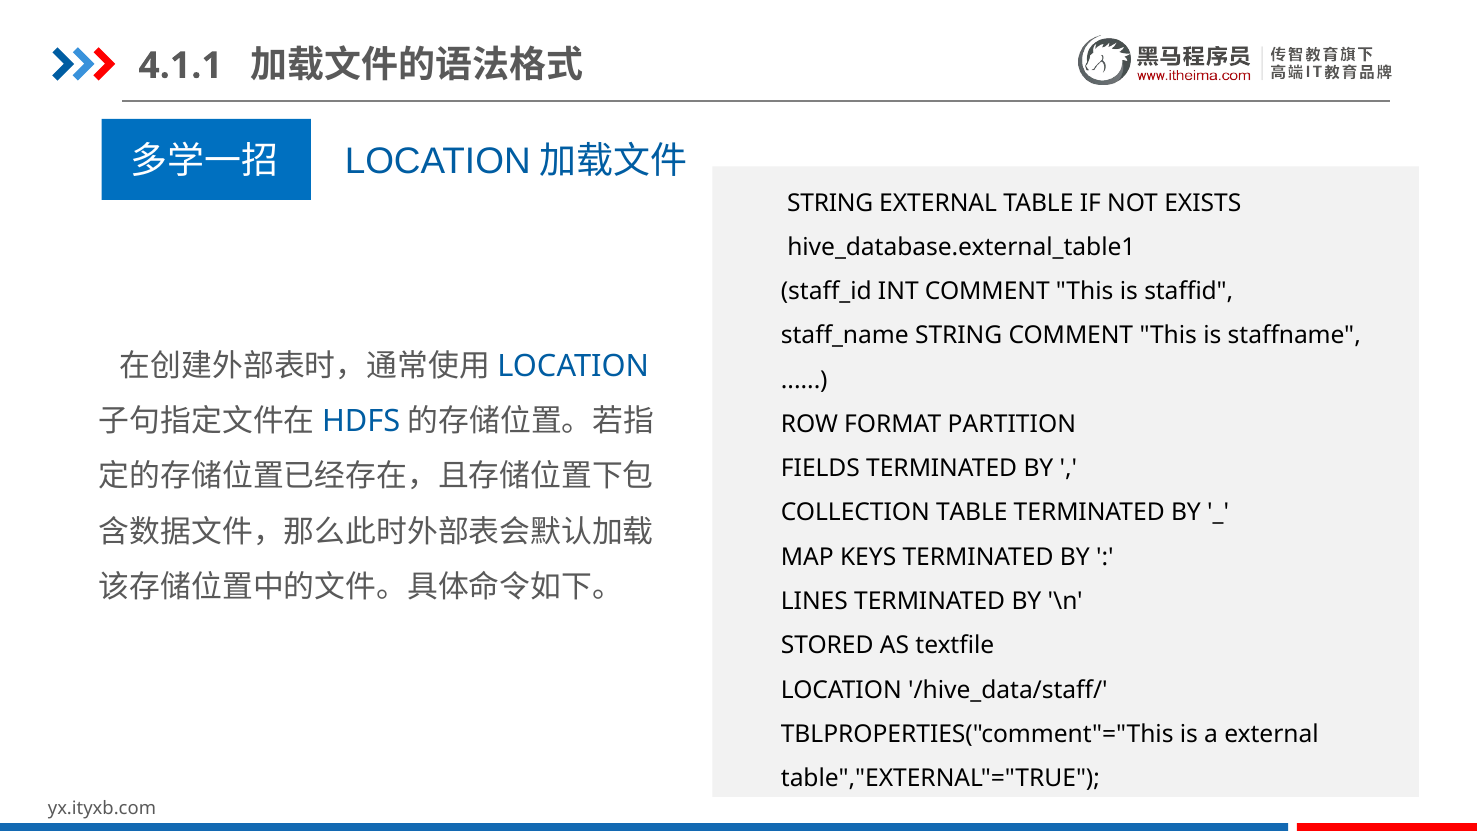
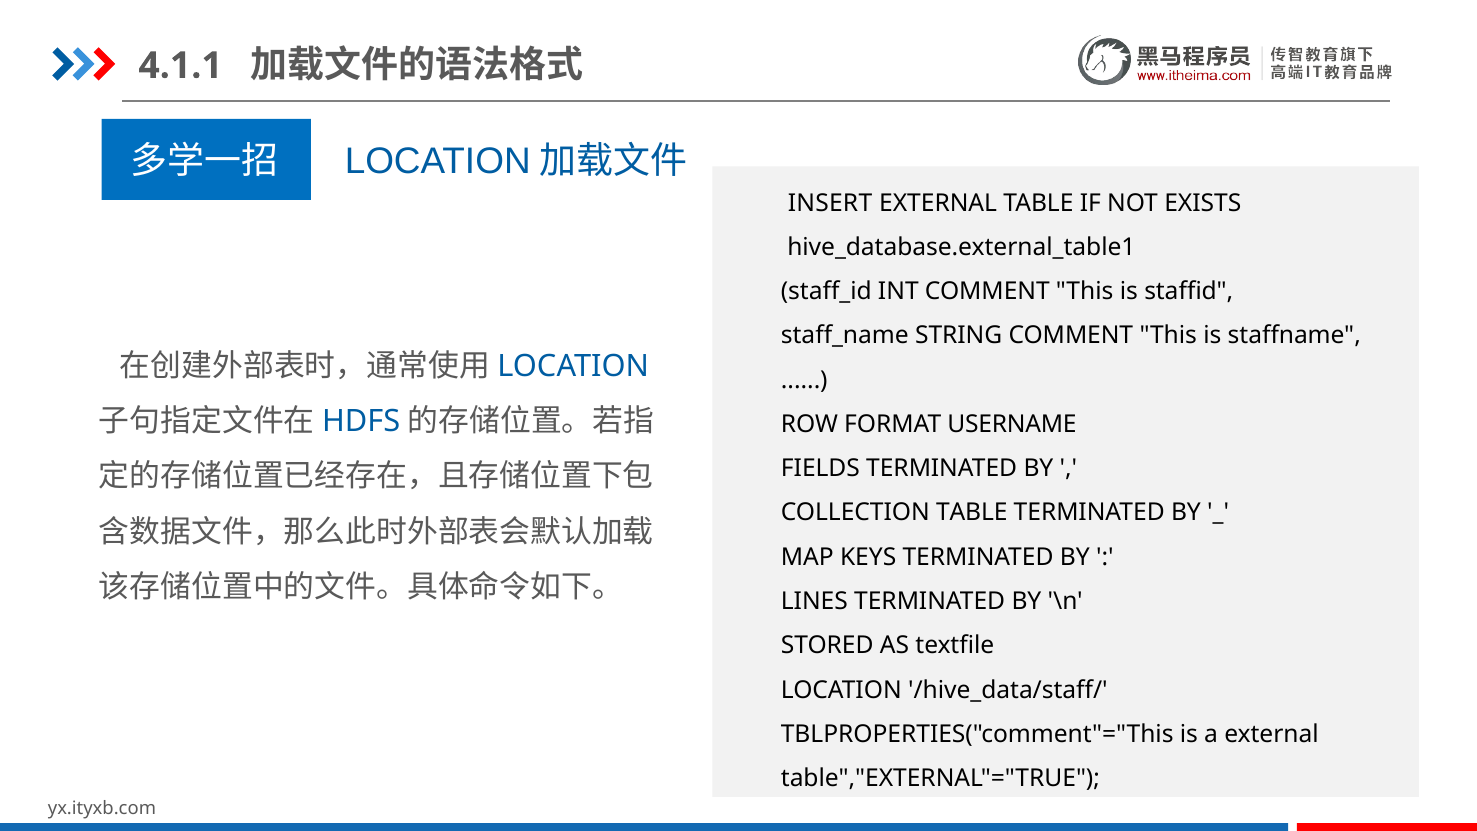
STRING at (830, 203): STRING -> INSERT
PARTITION: PARTITION -> USERNAME
